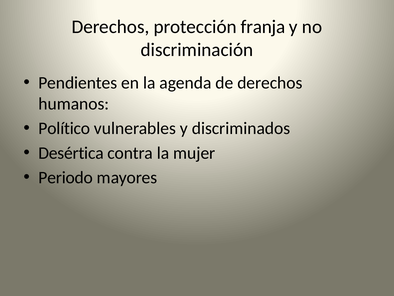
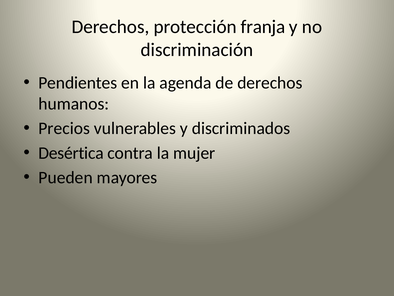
Político: Político -> Precios
Periodo: Periodo -> Pueden
